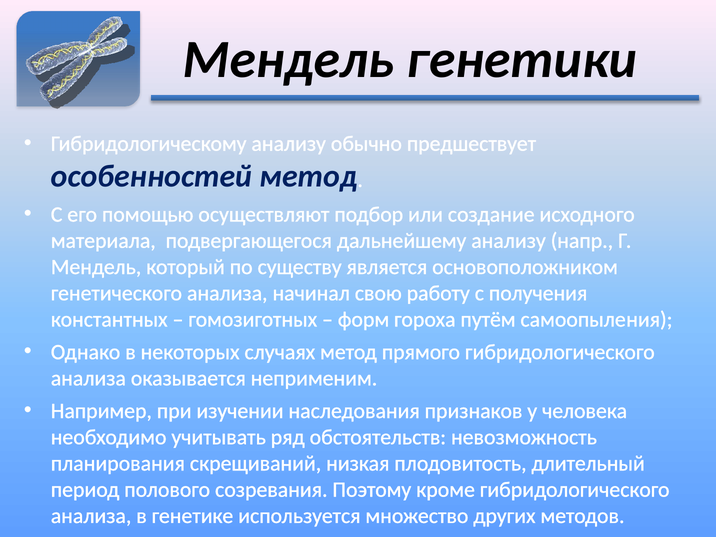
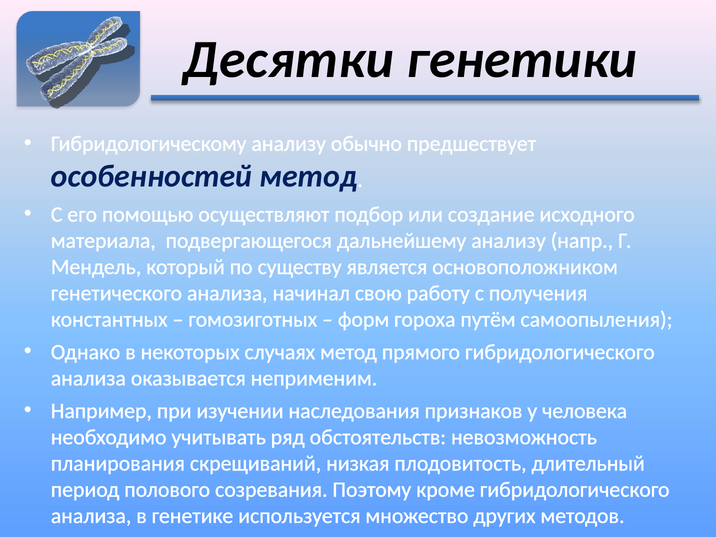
Мендель at (289, 60): Мендель -> Десятки
